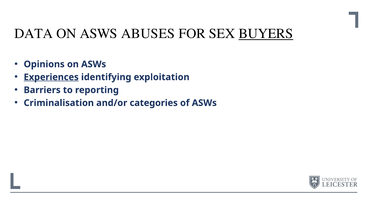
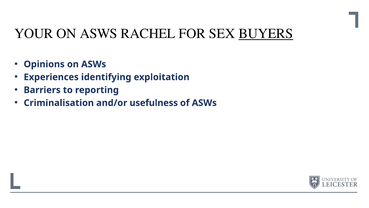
DATA: DATA -> YOUR
ABUSES: ABUSES -> RACHEL
Experiences underline: present -> none
categories: categories -> usefulness
